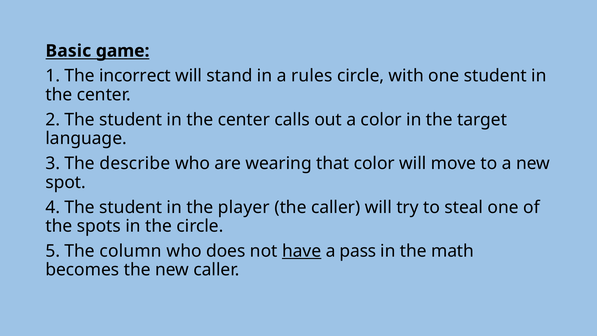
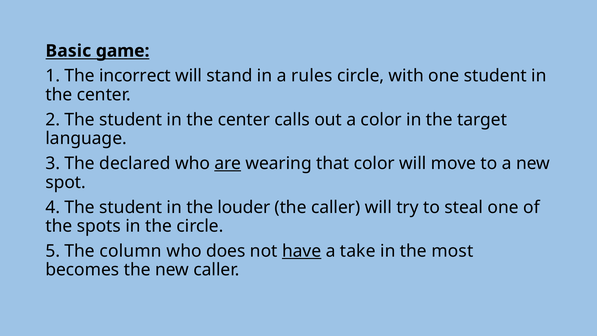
describe: describe -> declared
are underline: none -> present
player: player -> louder
pass: pass -> take
math: math -> most
